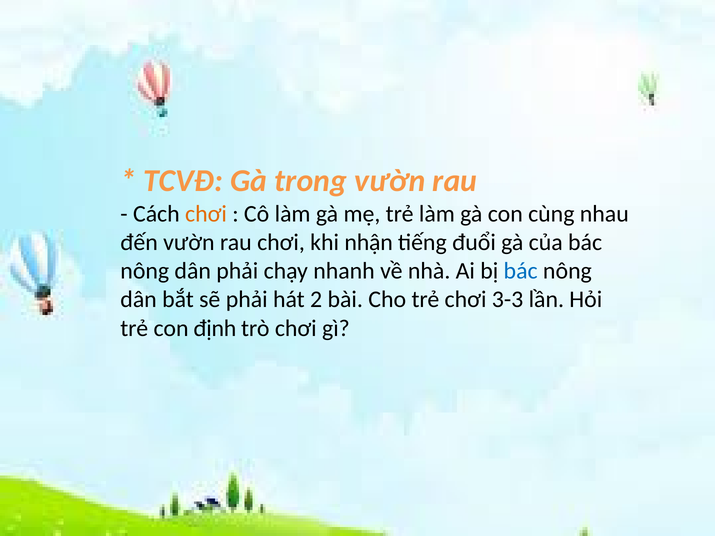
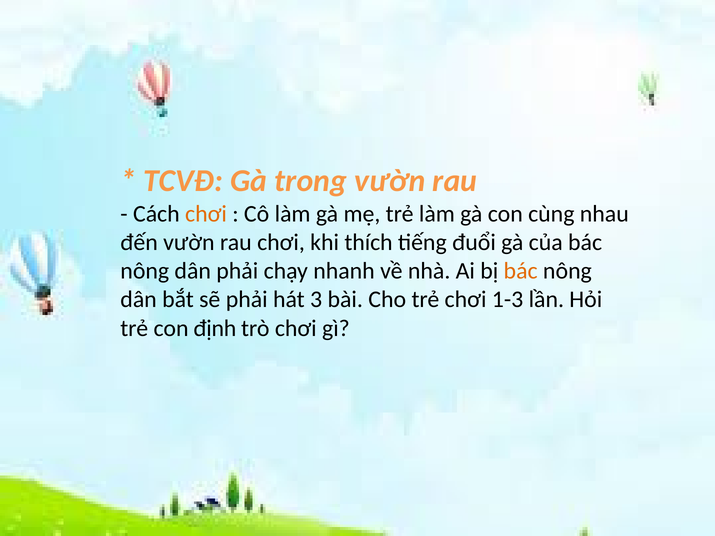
nhận: nhận -> thích
bác at (521, 271) colour: blue -> orange
2: 2 -> 3
3-3: 3-3 -> 1-3
